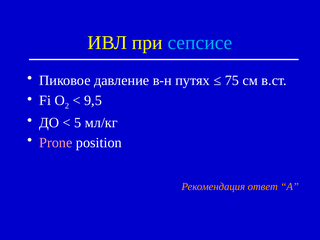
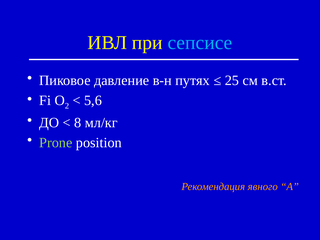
75: 75 -> 25
9,5: 9,5 -> 5,6
5: 5 -> 8
Prone colour: pink -> light green
ответ: ответ -> явного
